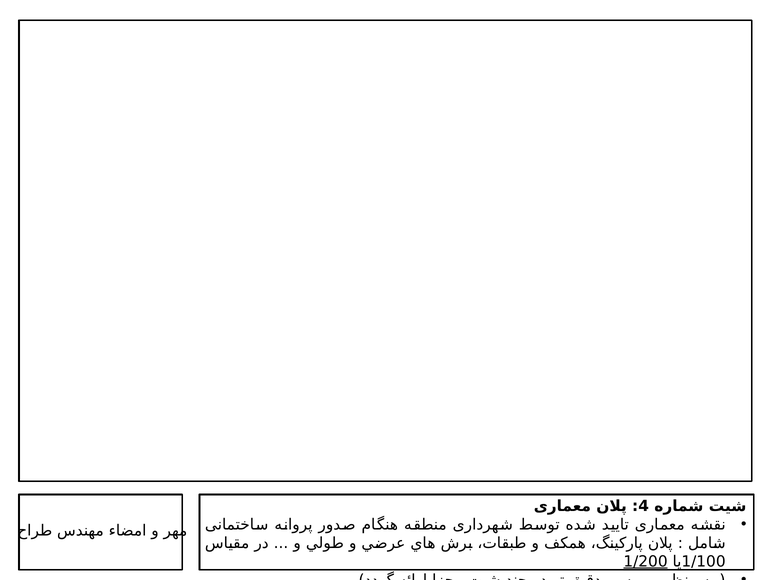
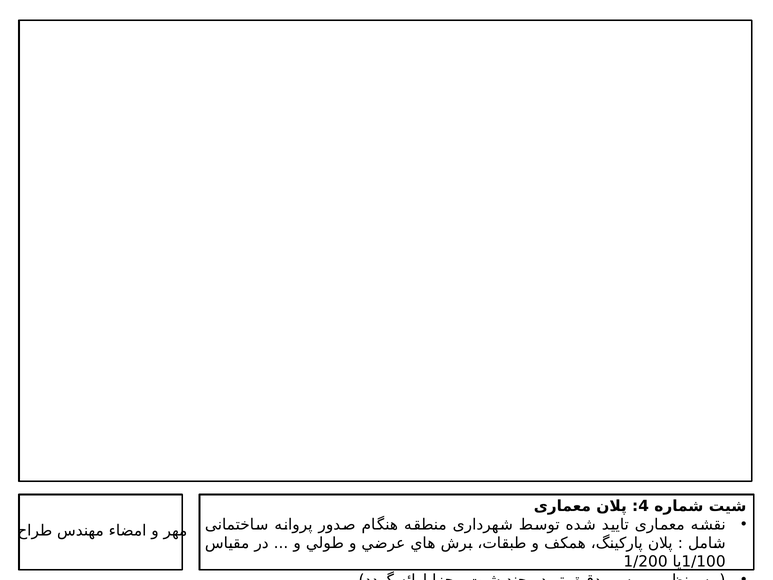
1/200 underline: present -> none
